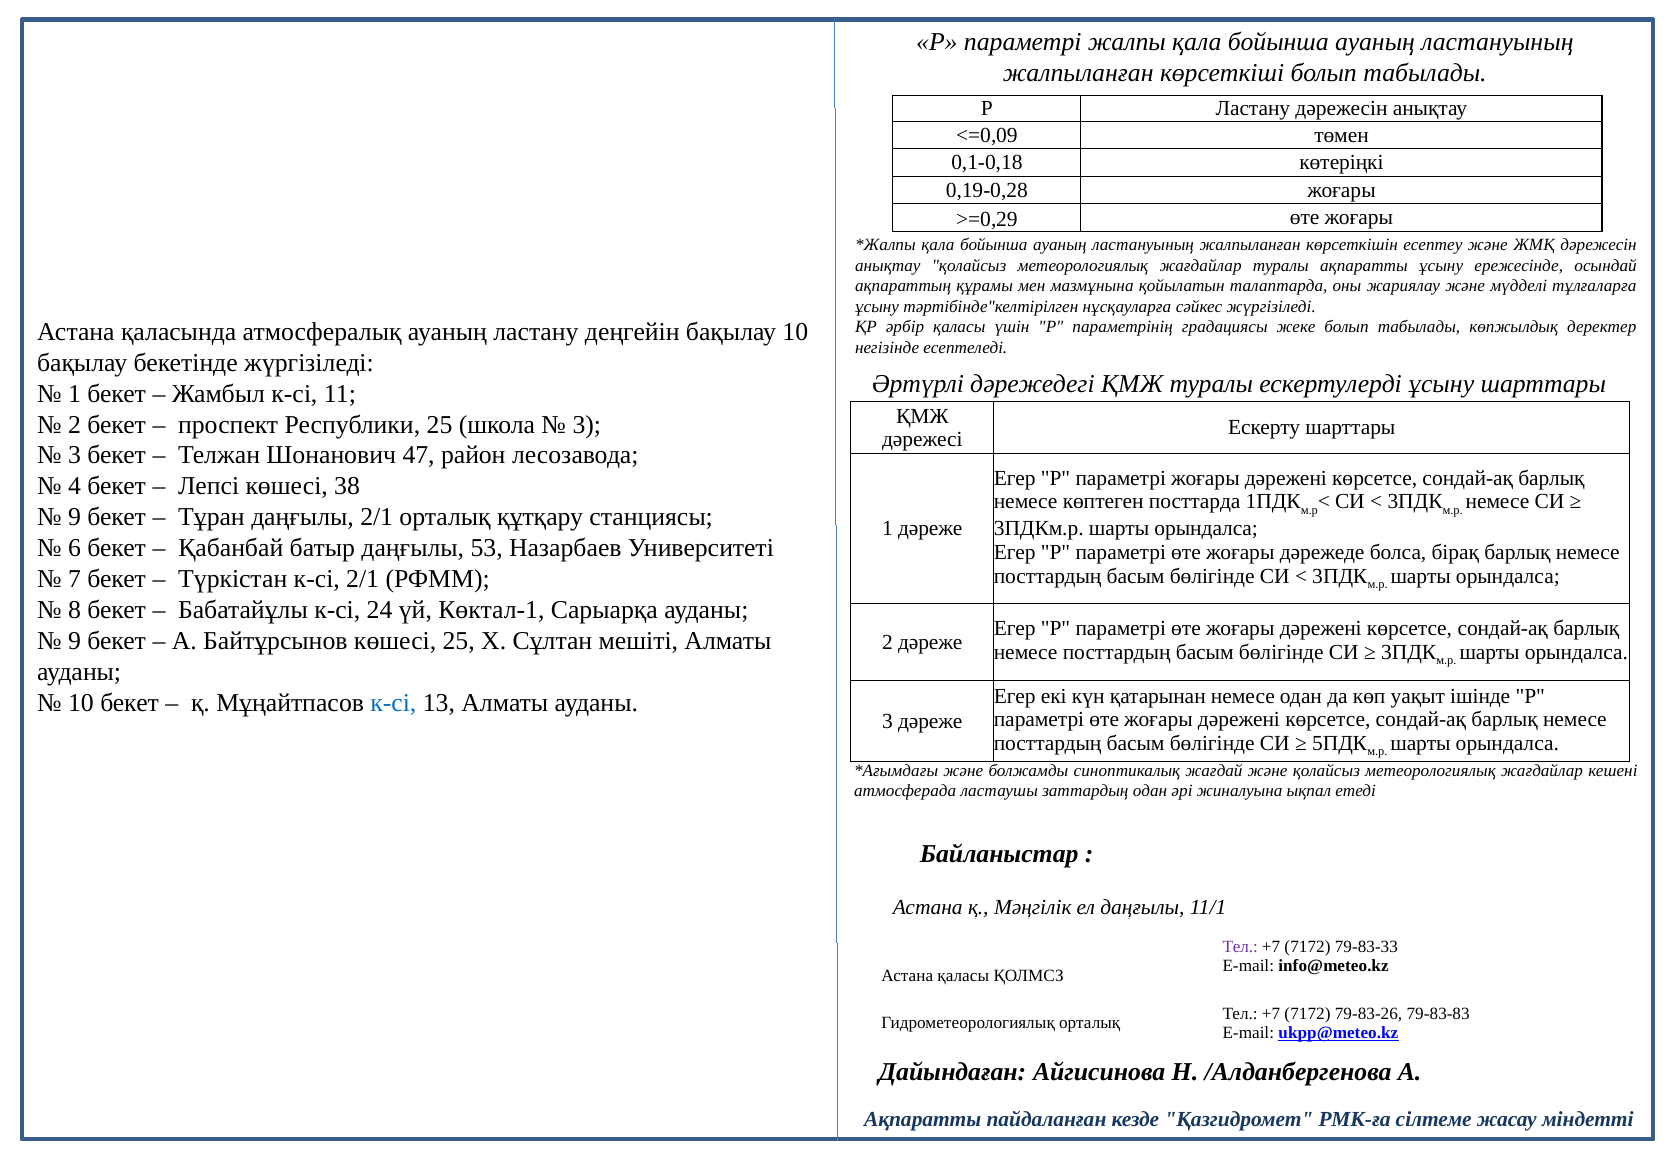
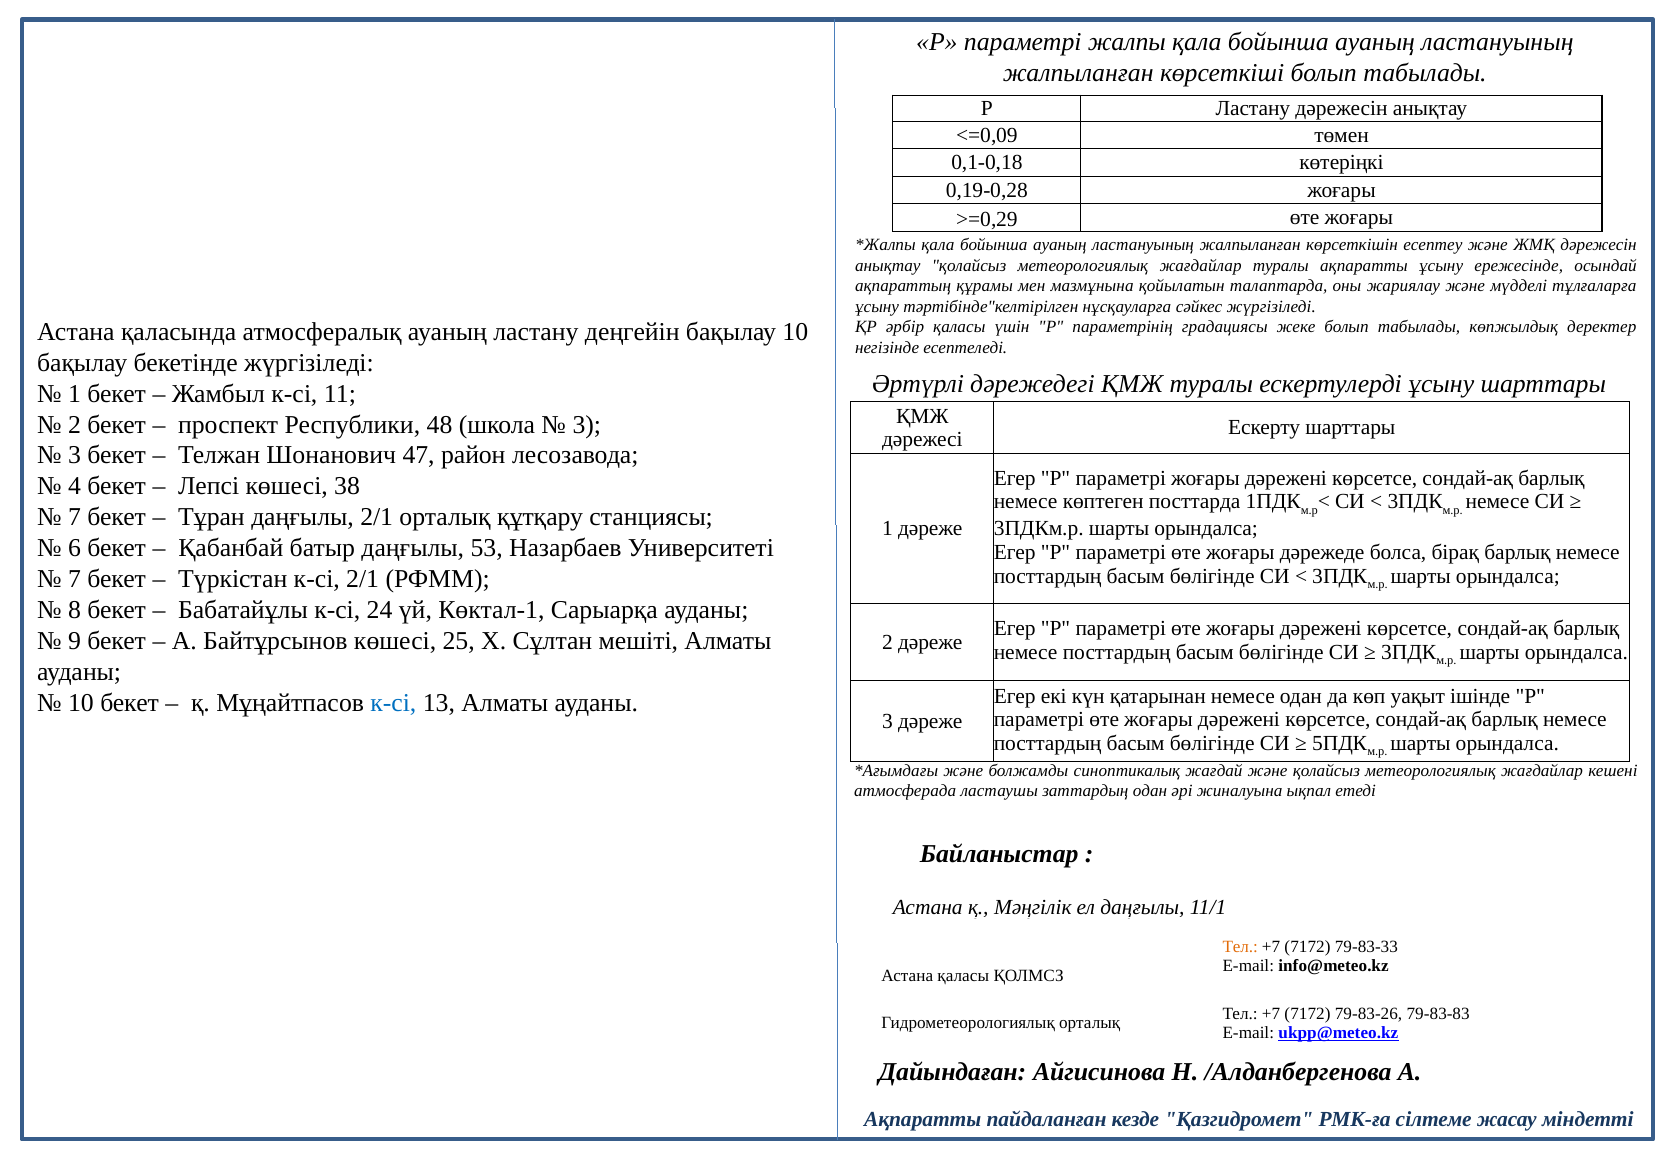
Республики 25: 25 -> 48
9 at (75, 518): 9 -> 7
Тел at (1240, 947) colour: purple -> orange
